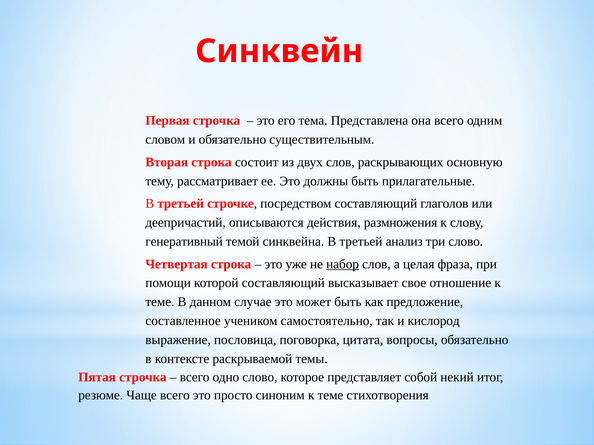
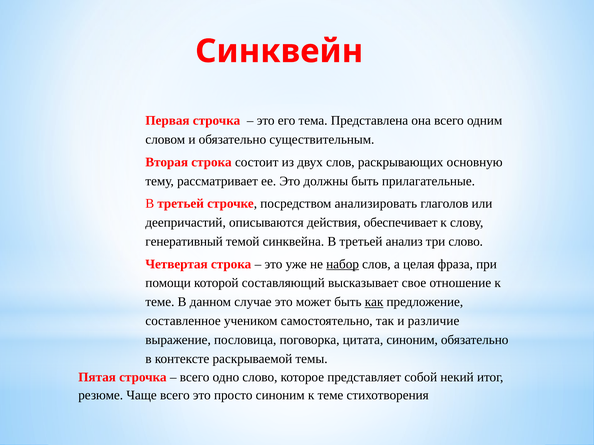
посредством составляющий: составляющий -> анализировать
размножения: размножения -> обеспечивает
как underline: none -> present
кислород: кислород -> различие
цитата вопросы: вопросы -> синоним
